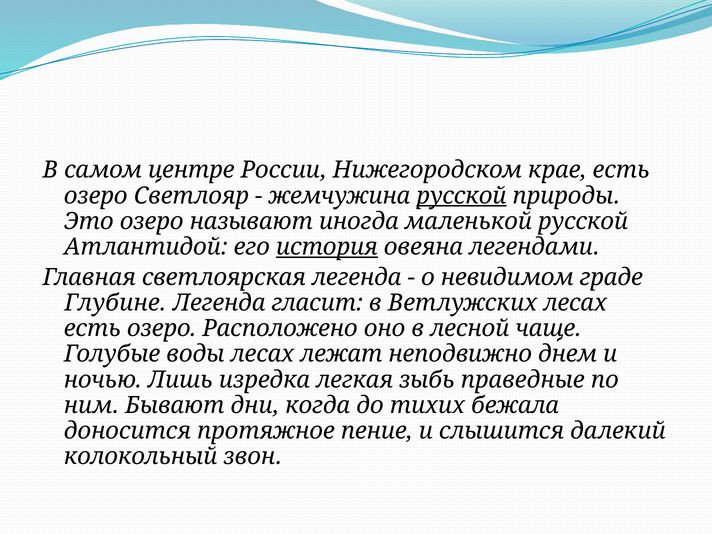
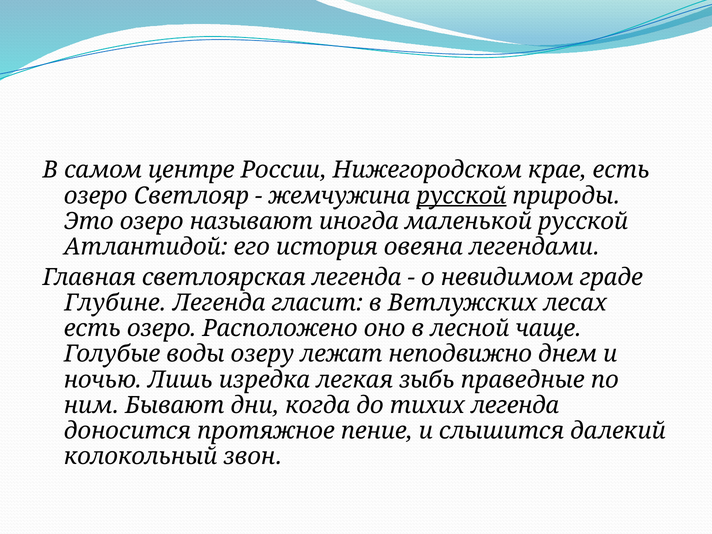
история underline: present -> none
воды лесах: лесах -> озеру
тихих бежала: бежала -> легенда
